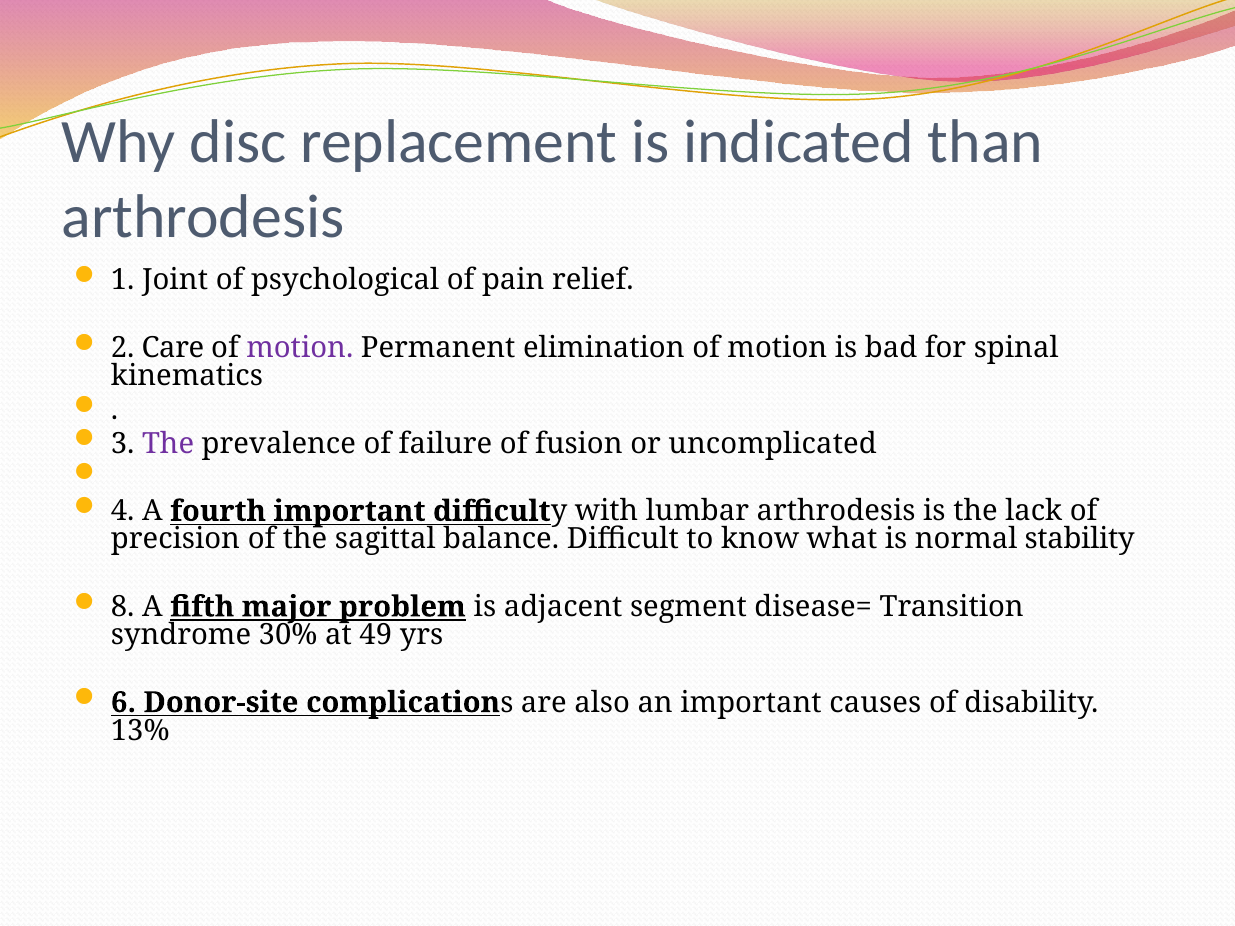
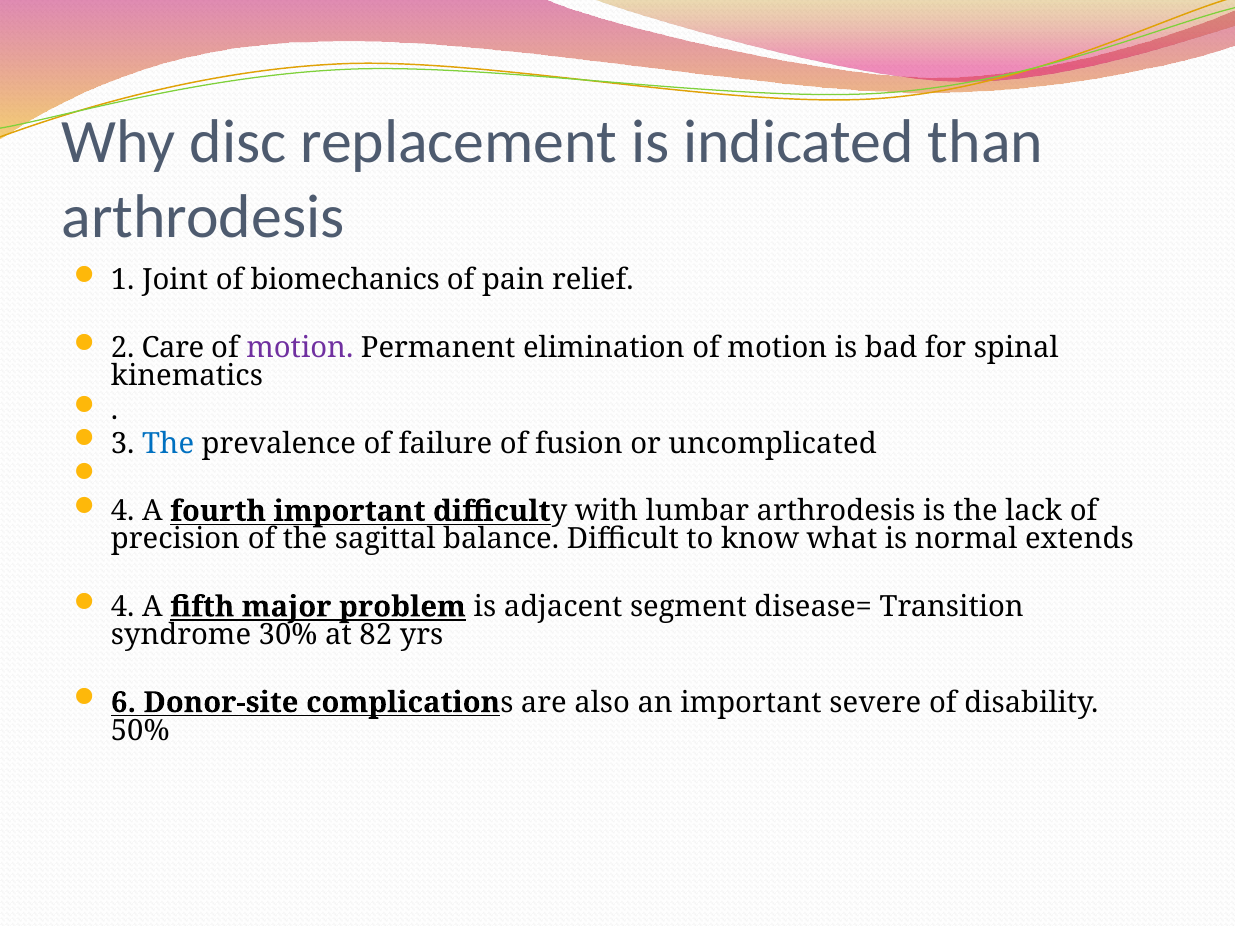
psychological: psychological -> biomechanics
The at (168, 444) colour: purple -> blue
stability: stability -> extends
8 at (123, 607): 8 -> 4
49: 49 -> 82
causes: causes -> severe
13%: 13% -> 50%
